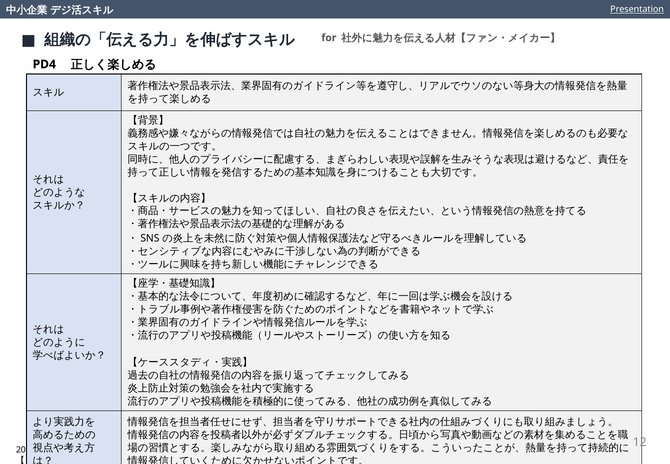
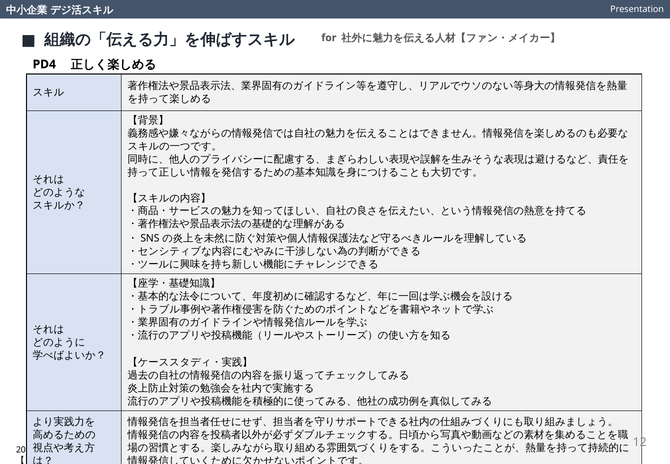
Presentation underline: present -> none
